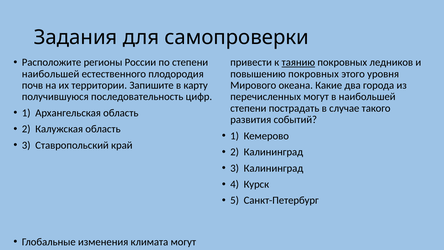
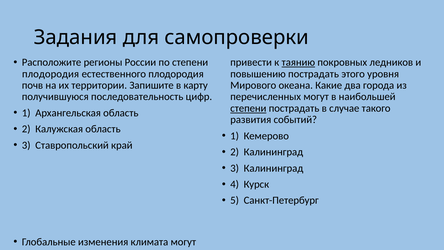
наибольшей at (51, 74): наибольшей -> плодородия
повышению покровных: покровных -> пострадать
степени at (248, 108) underline: none -> present
